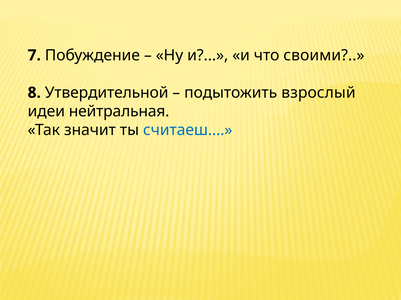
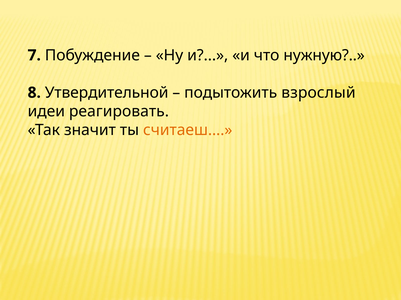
своими: своими -> нужную
нейтральная: нейтральная -> реагировать
считаеш… colour: blue -> orange
